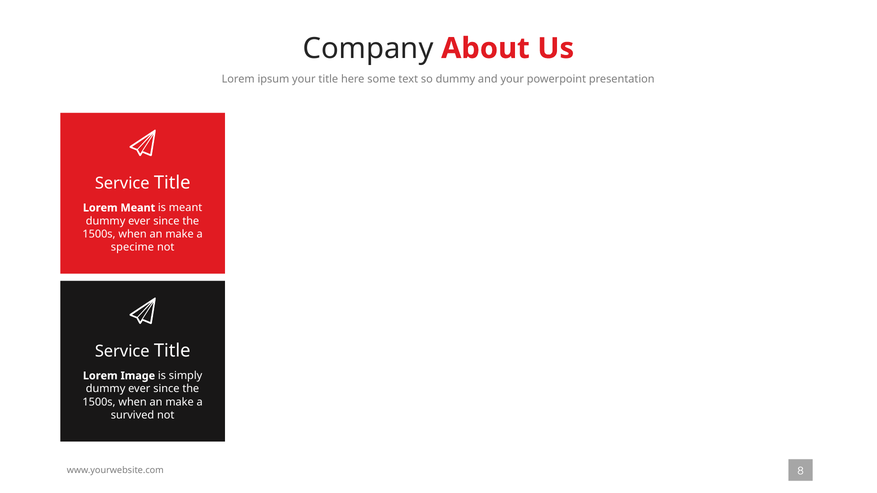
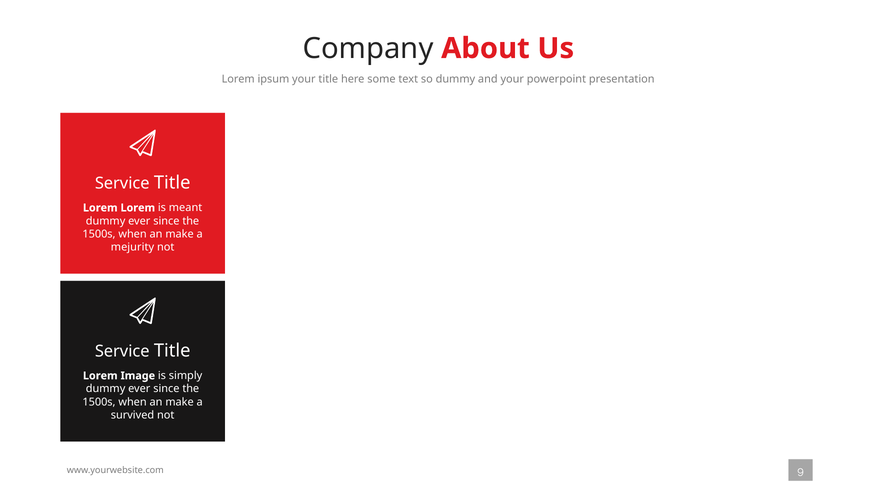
Lorem Meant: Meant -> Lorem
specime: specime -> mejurity
8: 8 -> 9
